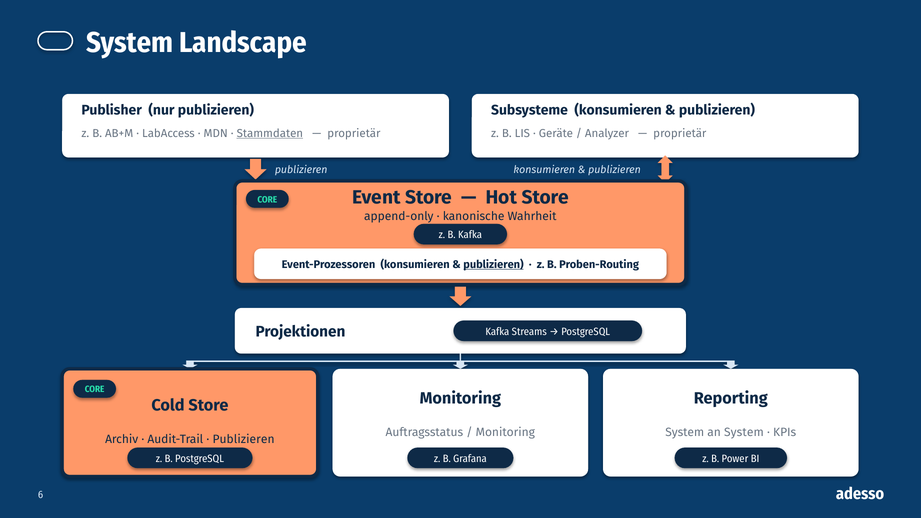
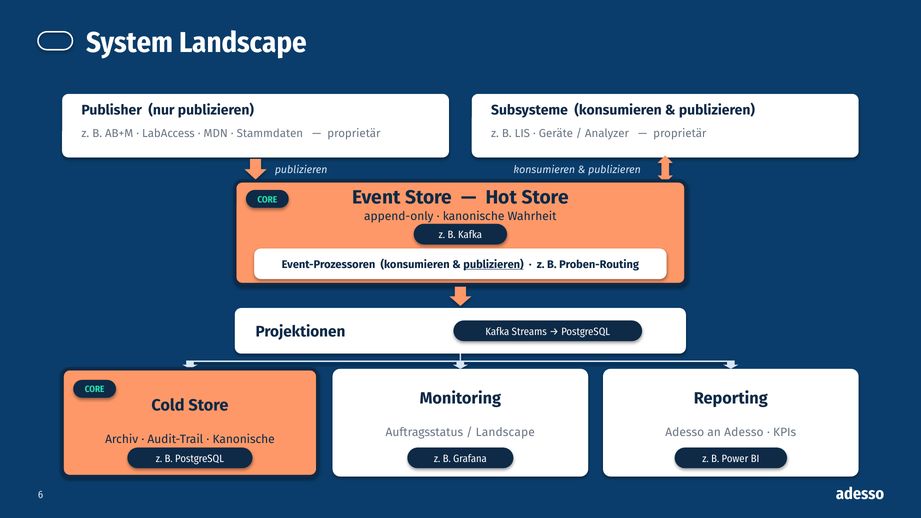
Stammdaten underline: present -> none
Monitoring at (505, 433): Monitoring -> Landscape
System at (685, 433): System -> Adesso
an System: System -> Adesso
Publizieren at (244, 439): Publizieren -> Kanonische
